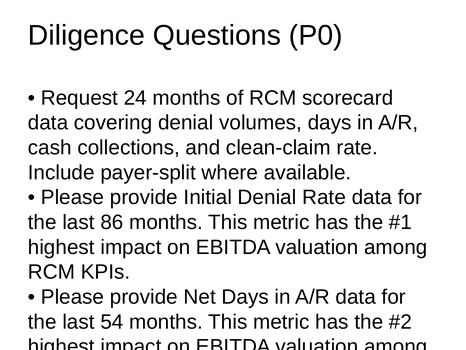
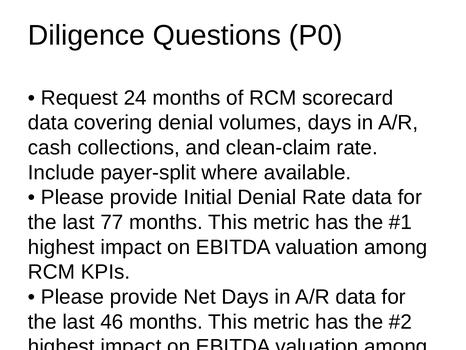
86: 86 -> 77
54: 54 -> 46
